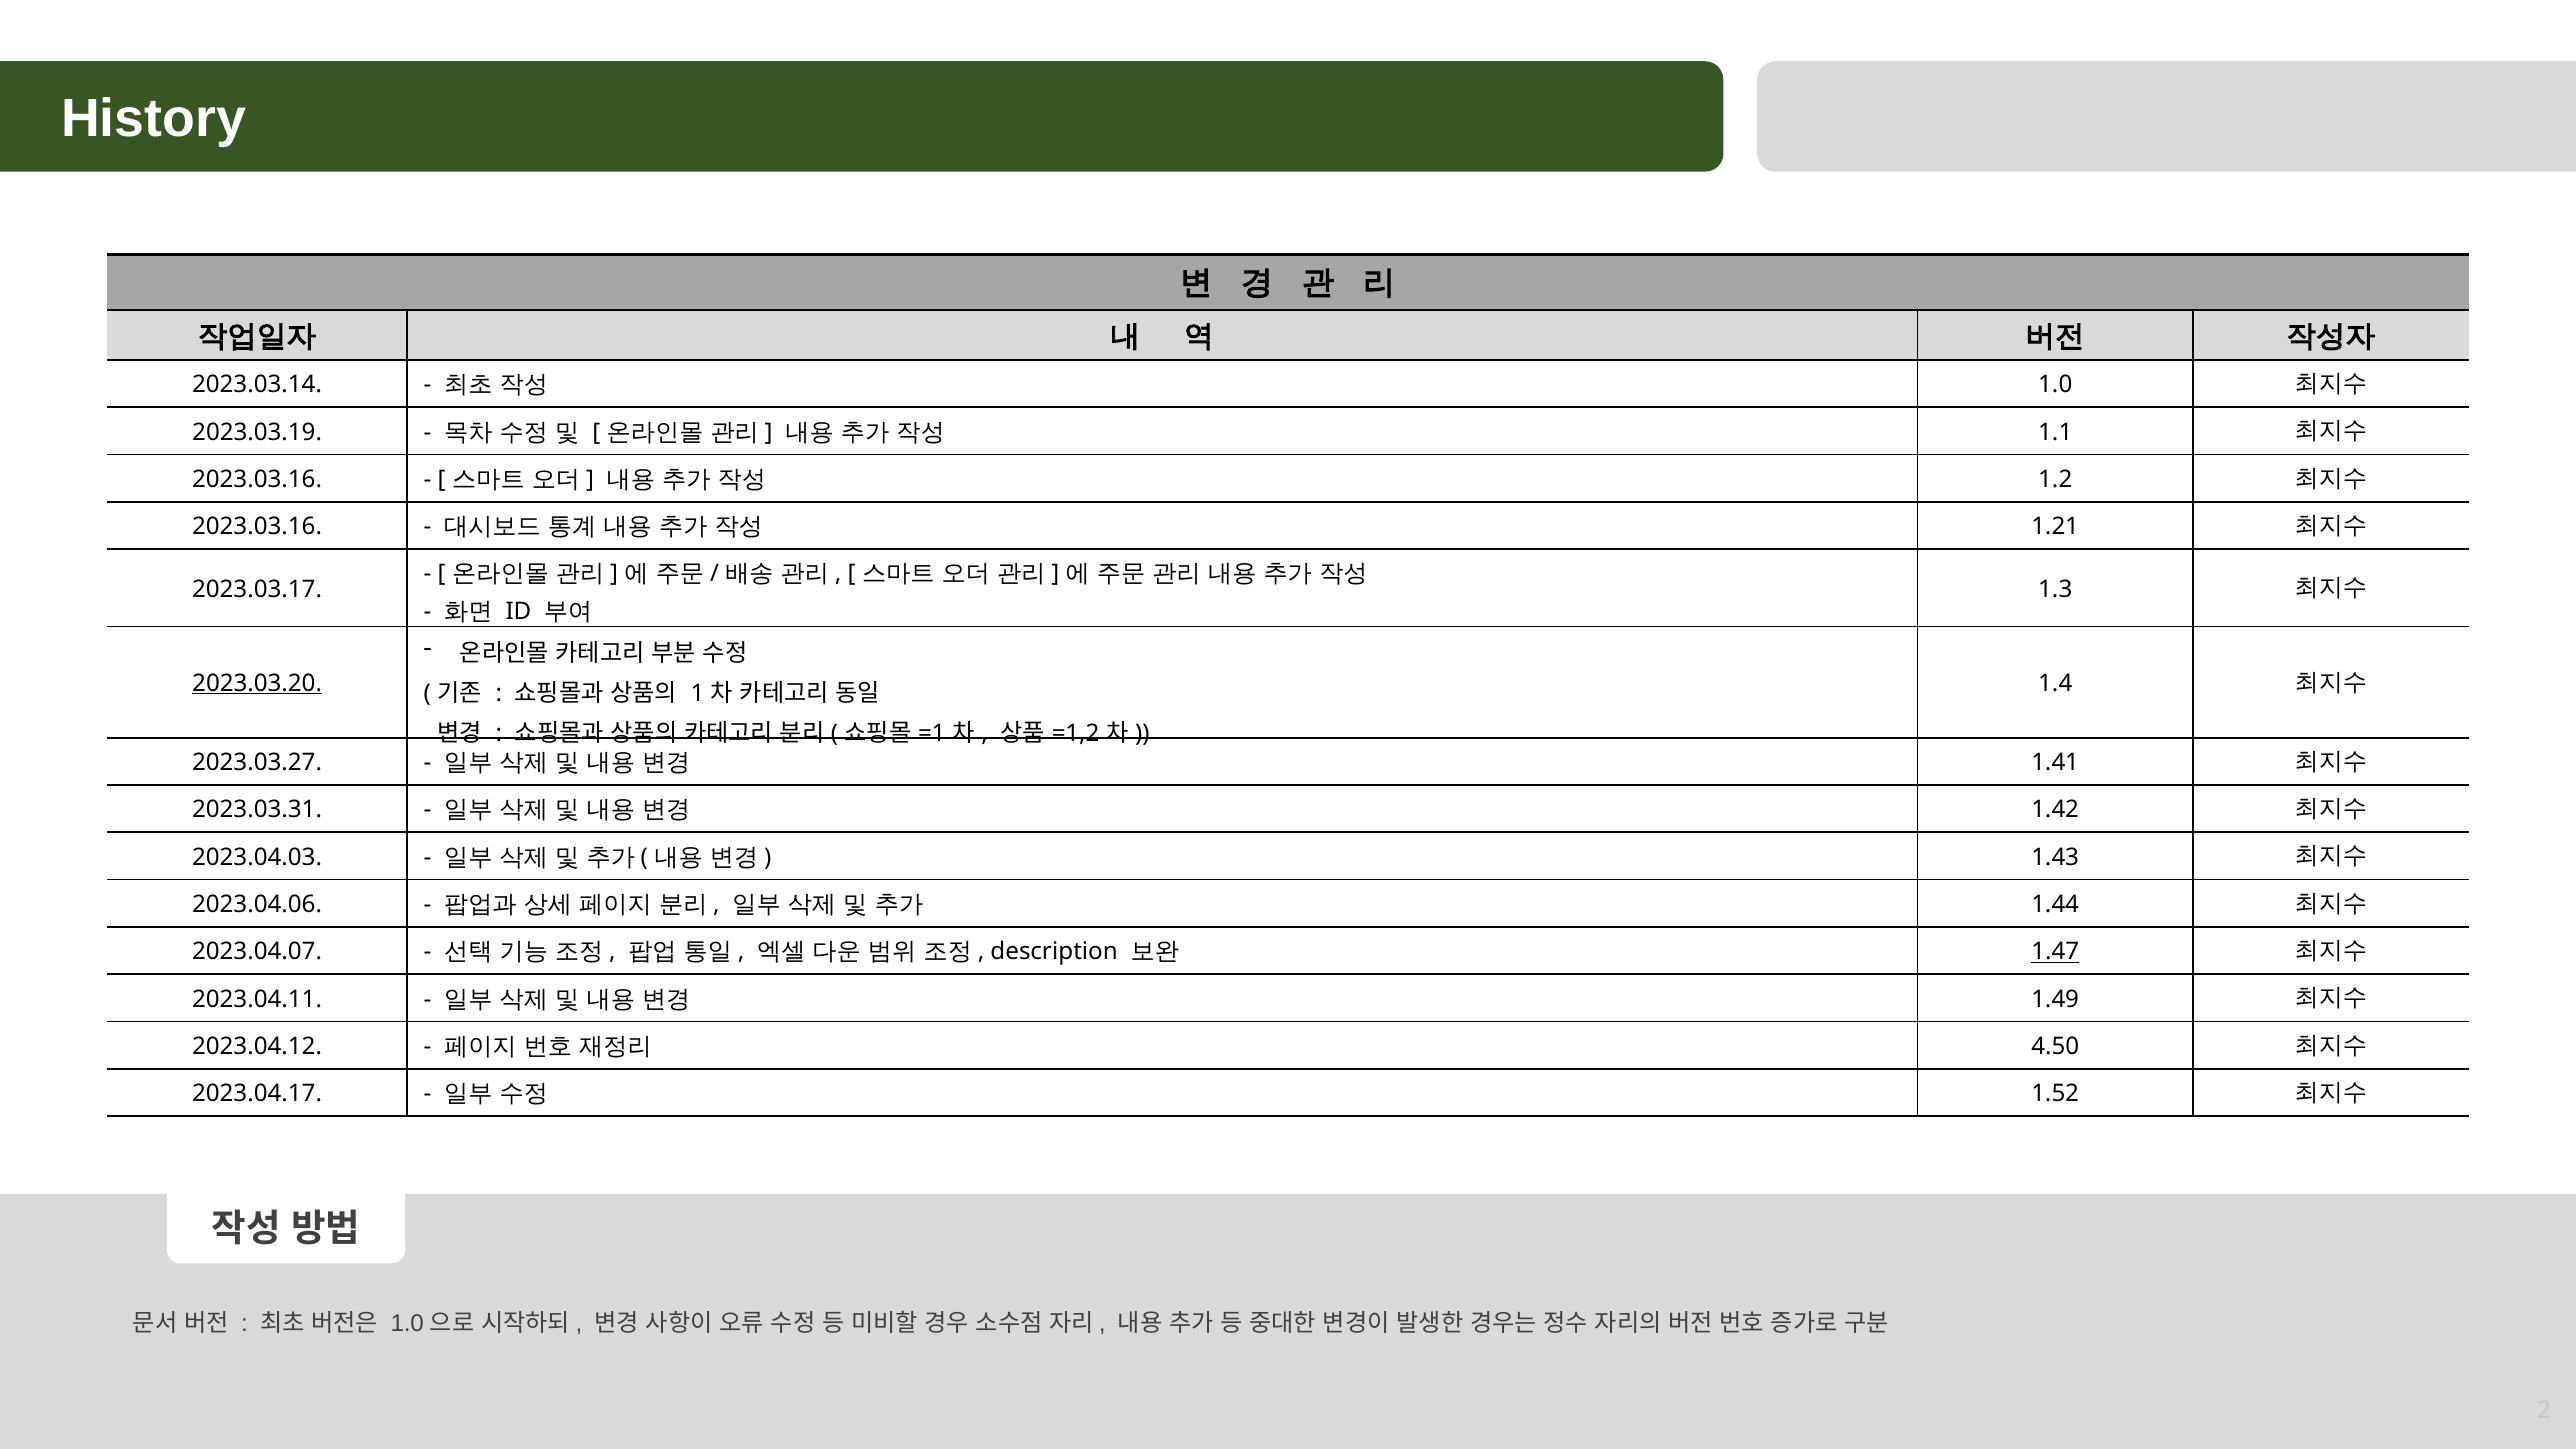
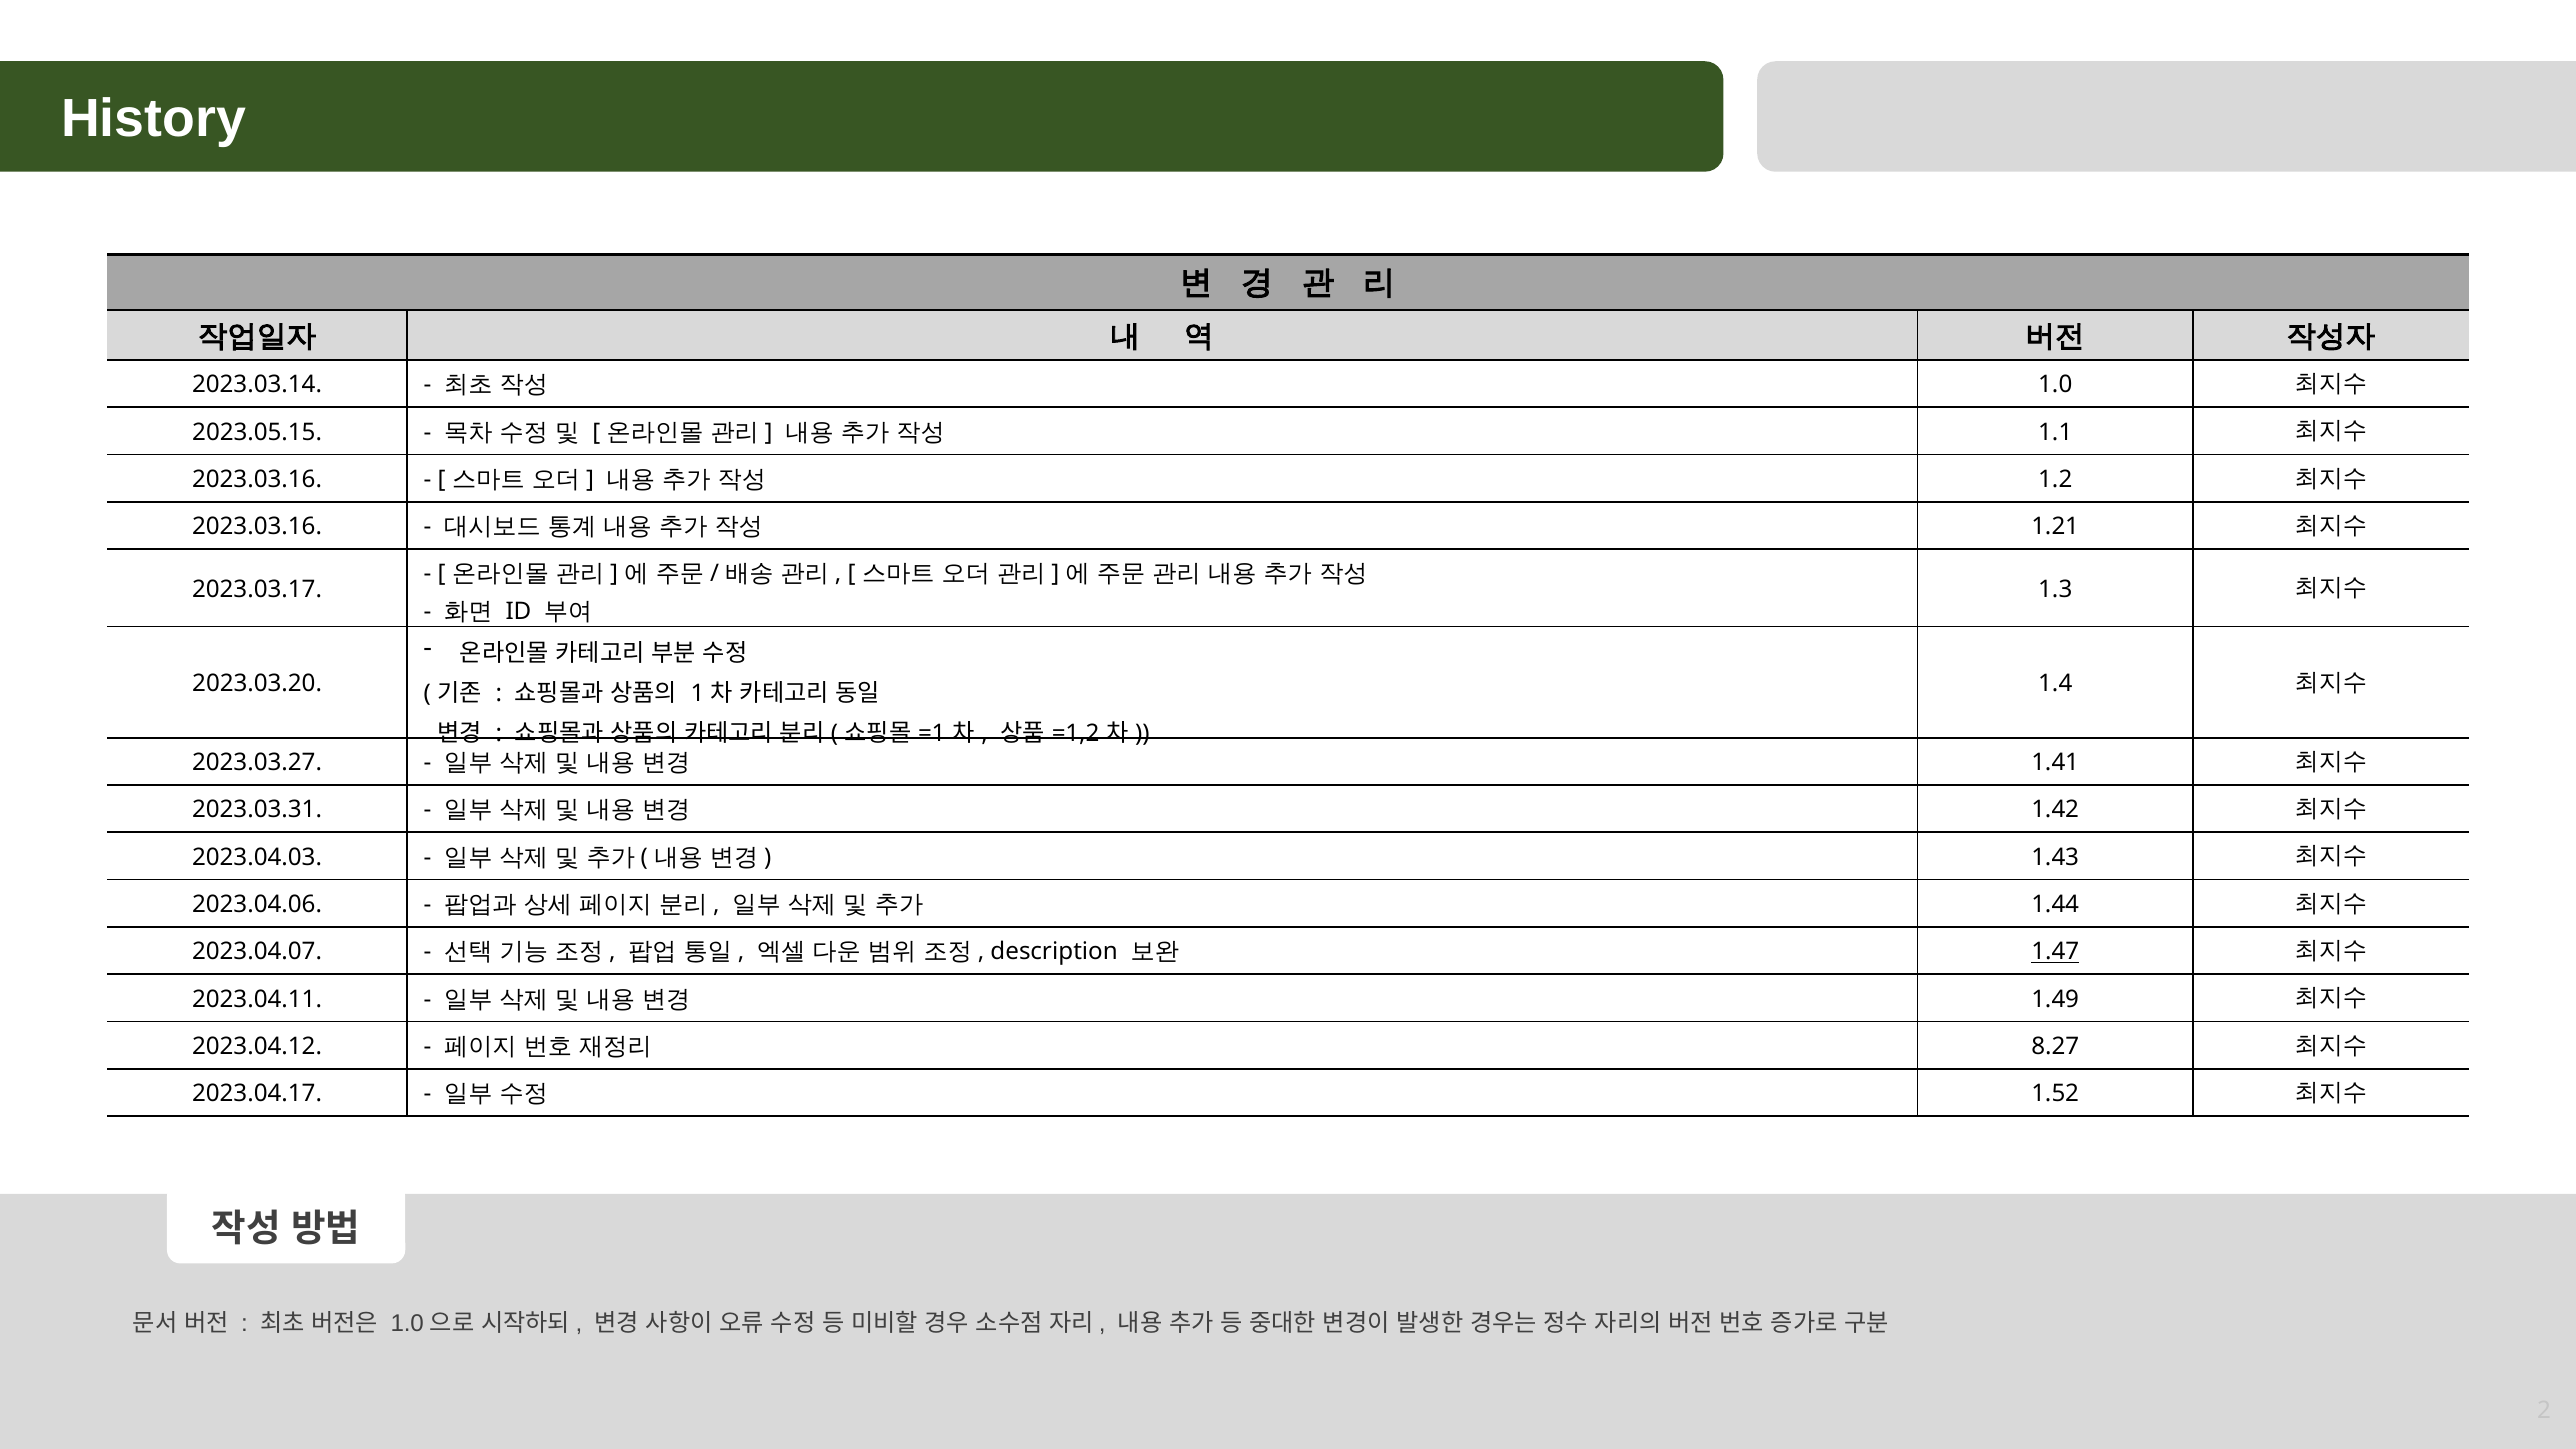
2023.03.19: 2023.03.19 -> 2023.05.15
2023.03.20 underline: present -> none
4.50: 4.50 -> 8.27
